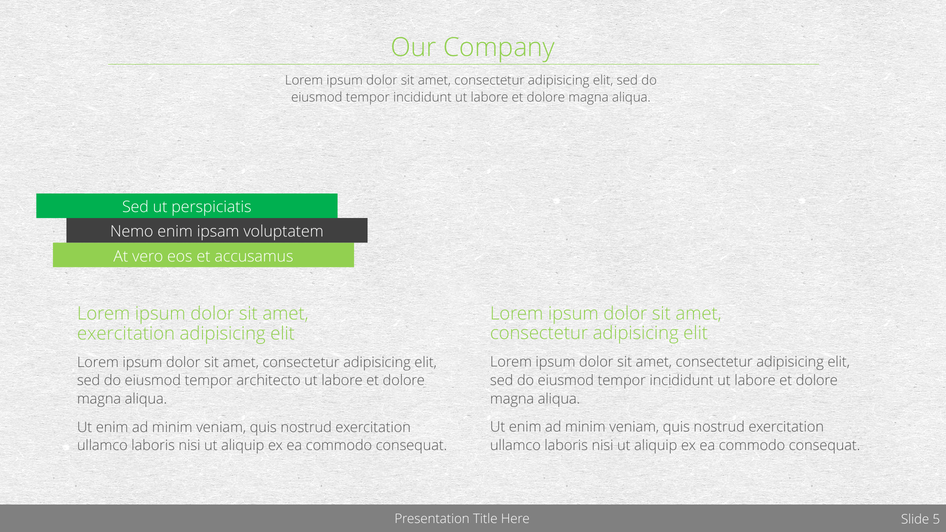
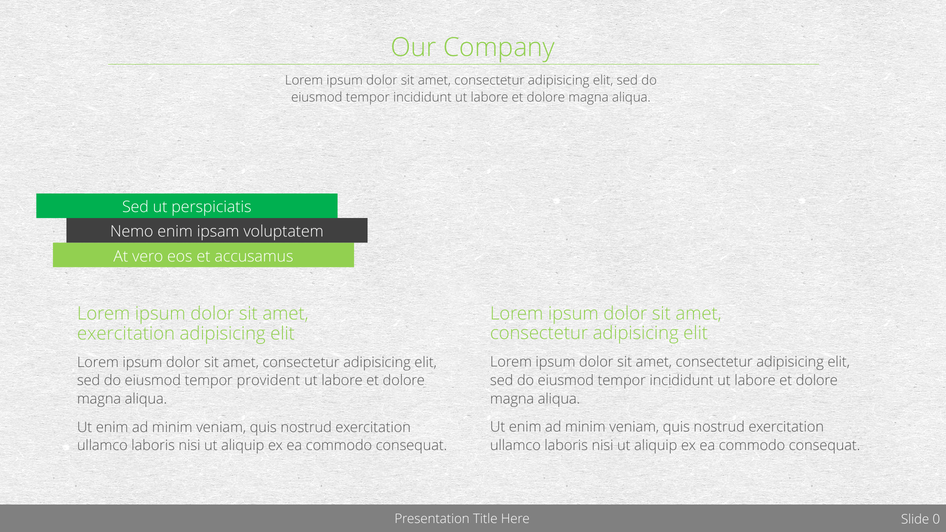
architecto: architecto -> provident
5: 5 -> 0
